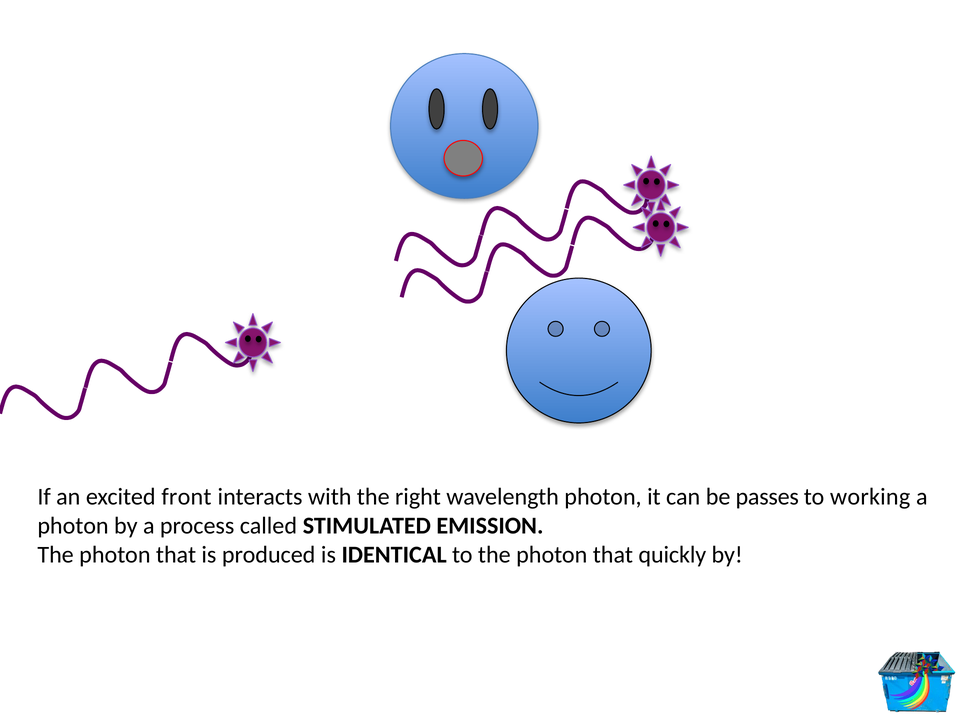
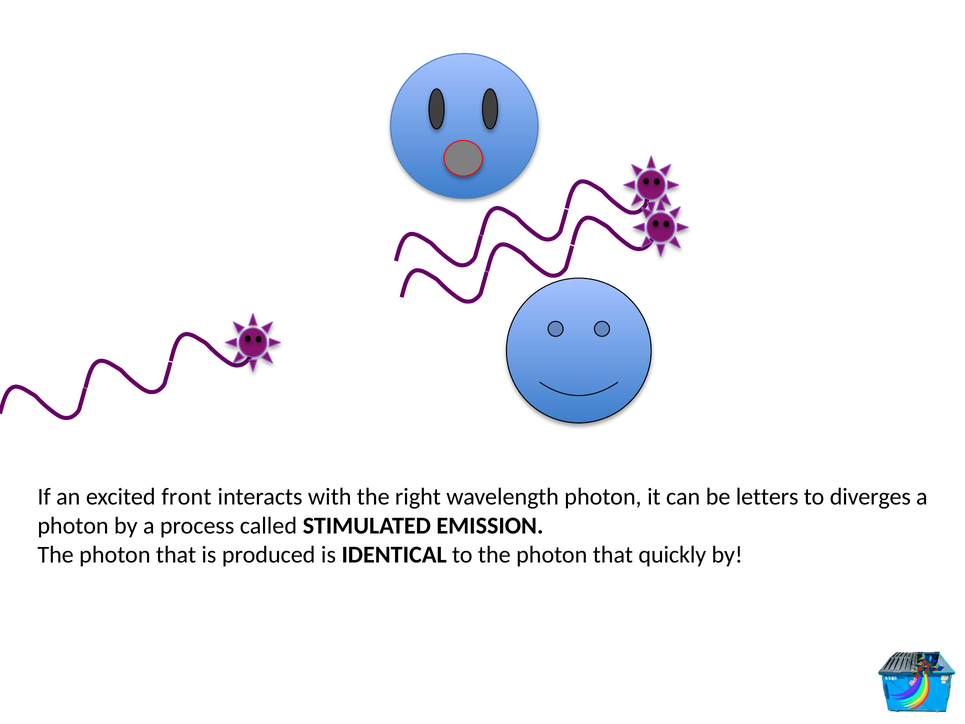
passes: passes -> letters
working: working -> diverges
